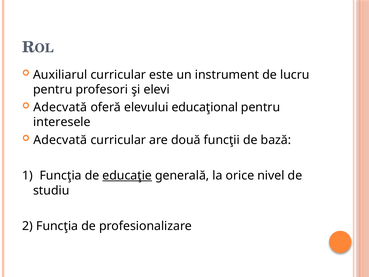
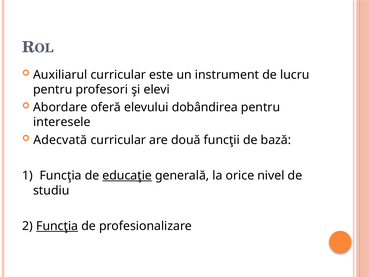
Adecvată at (60, 107): Adecvată -> Abordare
educaţional: educaţional -> dobândirea
Funcţia at (57, 226) underline: none -> present
